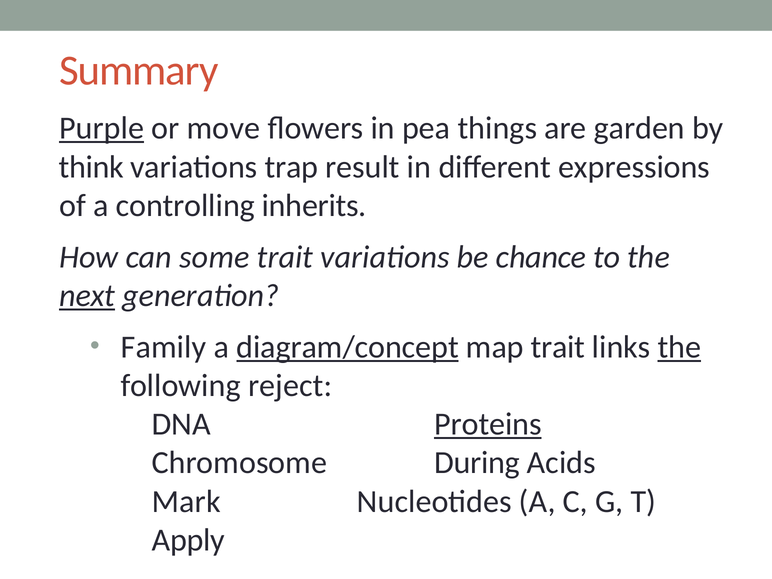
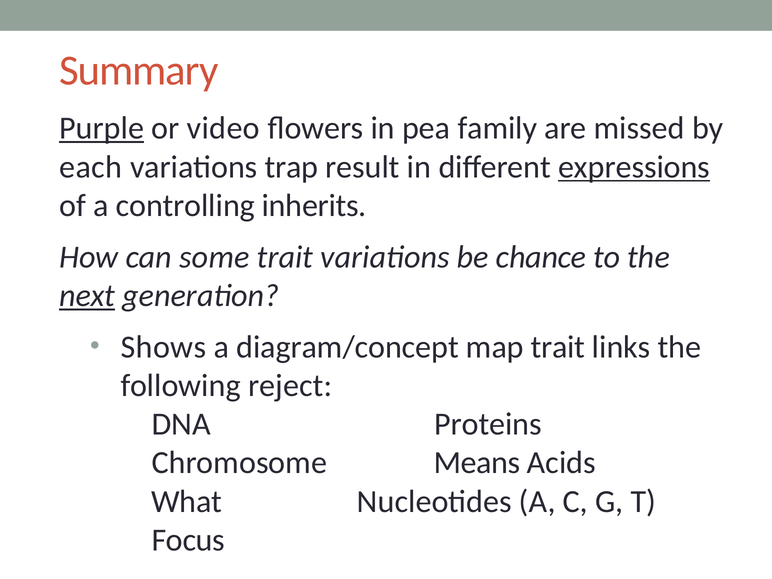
move: move -> video
things: things -> family
garden: garden -> missed
think: think -> each
expressions underline: none -> present
Family: Family -> Shows
diagram/concept underline: present -> none
the at (679, 347) underline: present -> none
Proteins underline: present -> none
During: During -> Means
Mark: Mark -> What
Apply: Apply -> Focus
